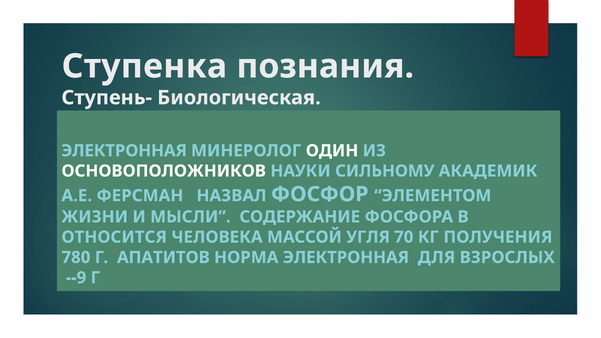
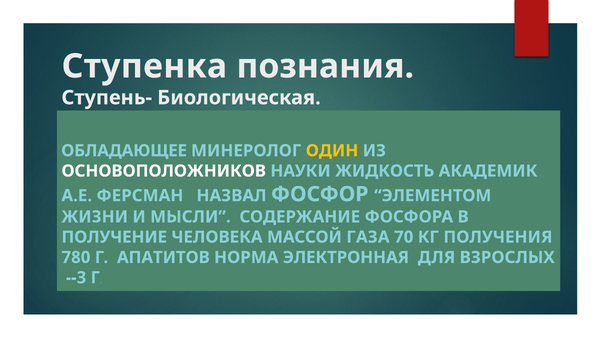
ЭЛЕКТРОННАЯ at (124, 151): ЭЛЕКТРОННАЯ -> ОБЛАДАЮЩЕЕ
ОДИН colour: white -> yellow
СИЛЬНОМУ: СИЛЬНОМУ -> ЖИДКОСТЬ
ОТНОСИТСЯ: ОТНОСИТСЯ -> ПОЛУЧЕНИЕ
УГЛЯ: УГЛЯ -> ГАЗА
--9: --9 -> --3
